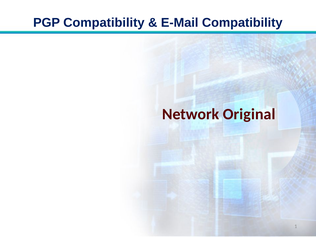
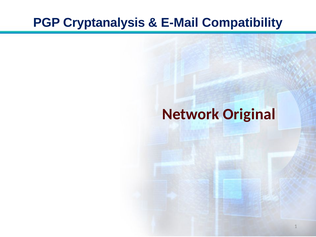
PGP Compatibility: Compatibility -> Cryptanalysis
